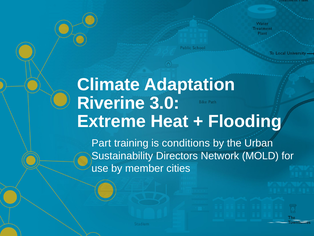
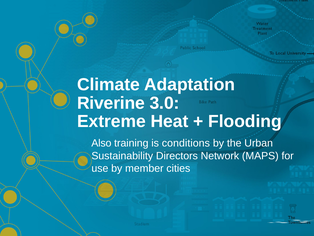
Part: Part -> Also
MOLD: MOLD -> MAPS
